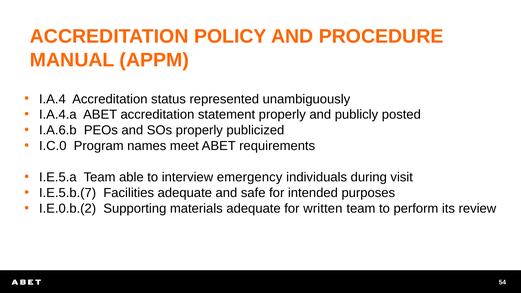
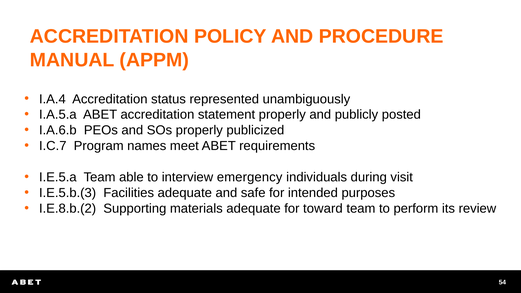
I.A.4.a: I.A.4.a -> I.A.5.a
I.C.0: I.C.0 -> I.C.7
I.E.5.b.(7: I.E.5.b.(7 -> I.E.5.b.(3
I.E.0.b.(2: I.E.0.b.(2 -> I.E.8.b.(2
written: written -> toward
